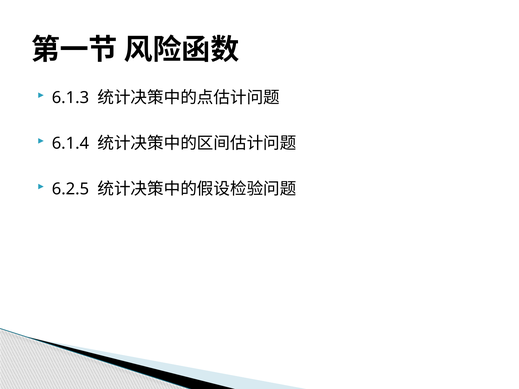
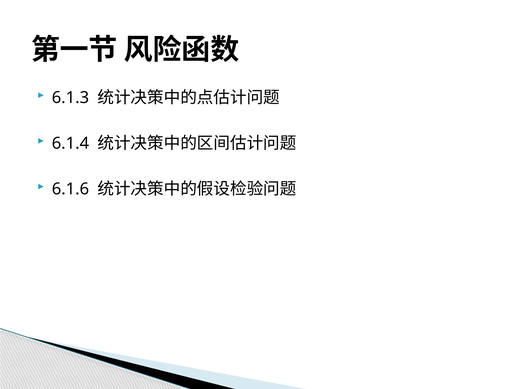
6.2.5: 6.2.5 -> 6.1.6
